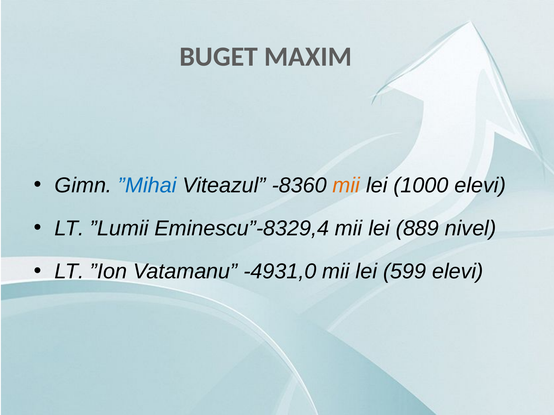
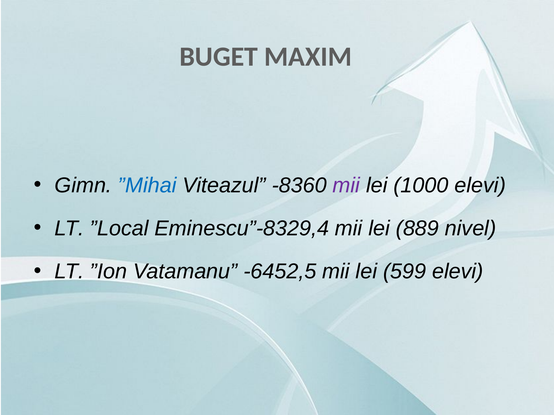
mii at (346, 186) colour: orange -> purple
”Lumii: ”Lumii -> ”Local
-4931,0: -4931,0 -> -6452,5
